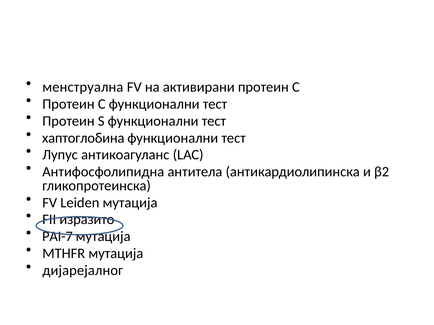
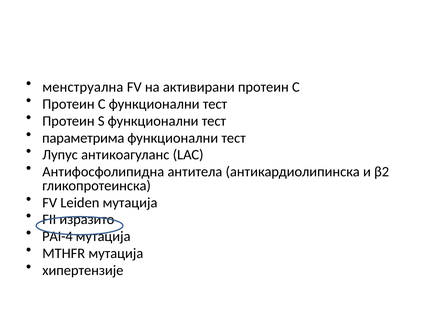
хаптоглобина: хаптоглобина -> параметрима
PAI-7: PAI-7 -> PAI-4
дијарејалног: дијарејалног -> хипертензије
